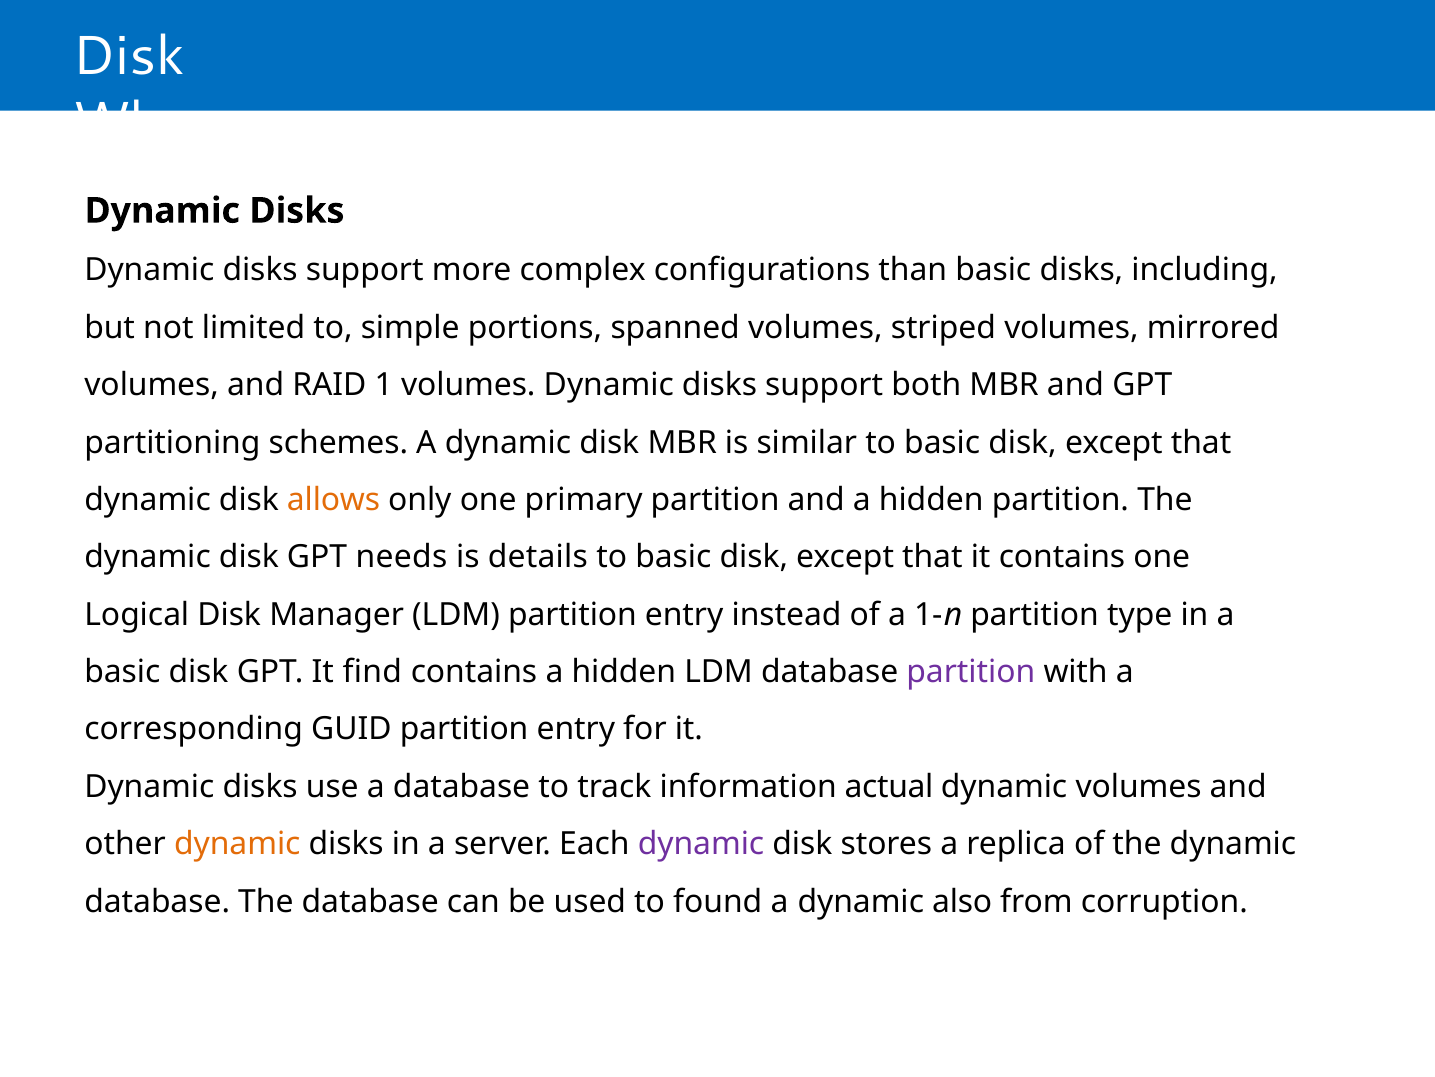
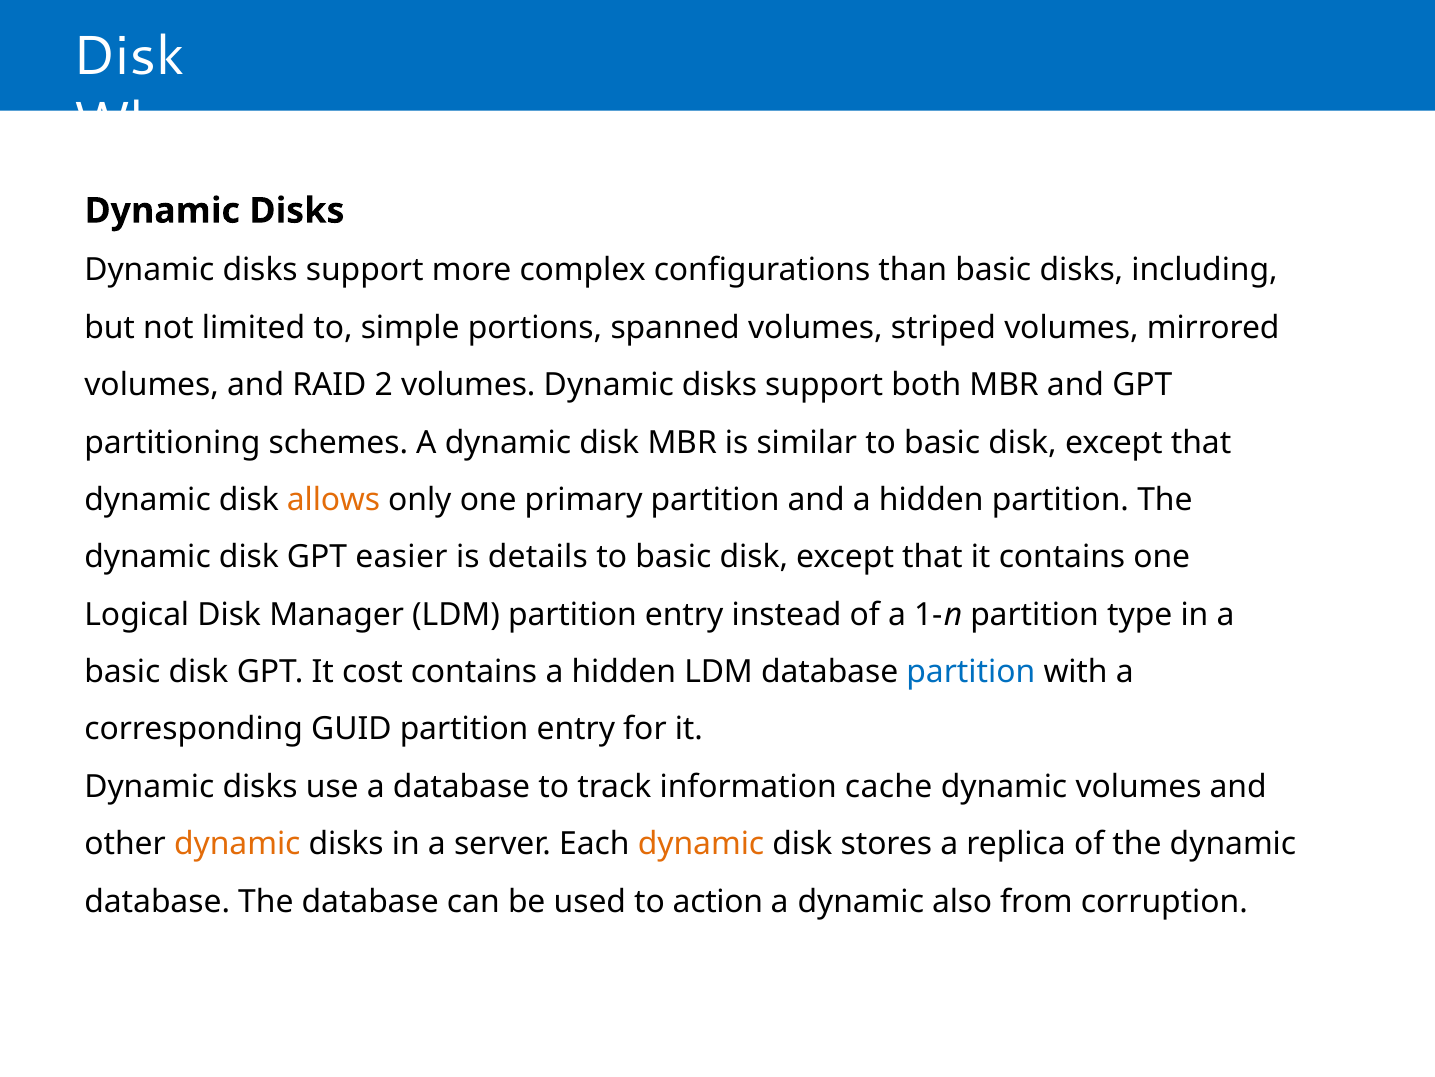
1: 1 -> 2
needs: needs -> easier
find: find -> cost
partition at (971, 672) colour: purple -> blue
actual: actual -> cache
dynamic at (701, 844) colour: purple -> orange
found: found -> action
